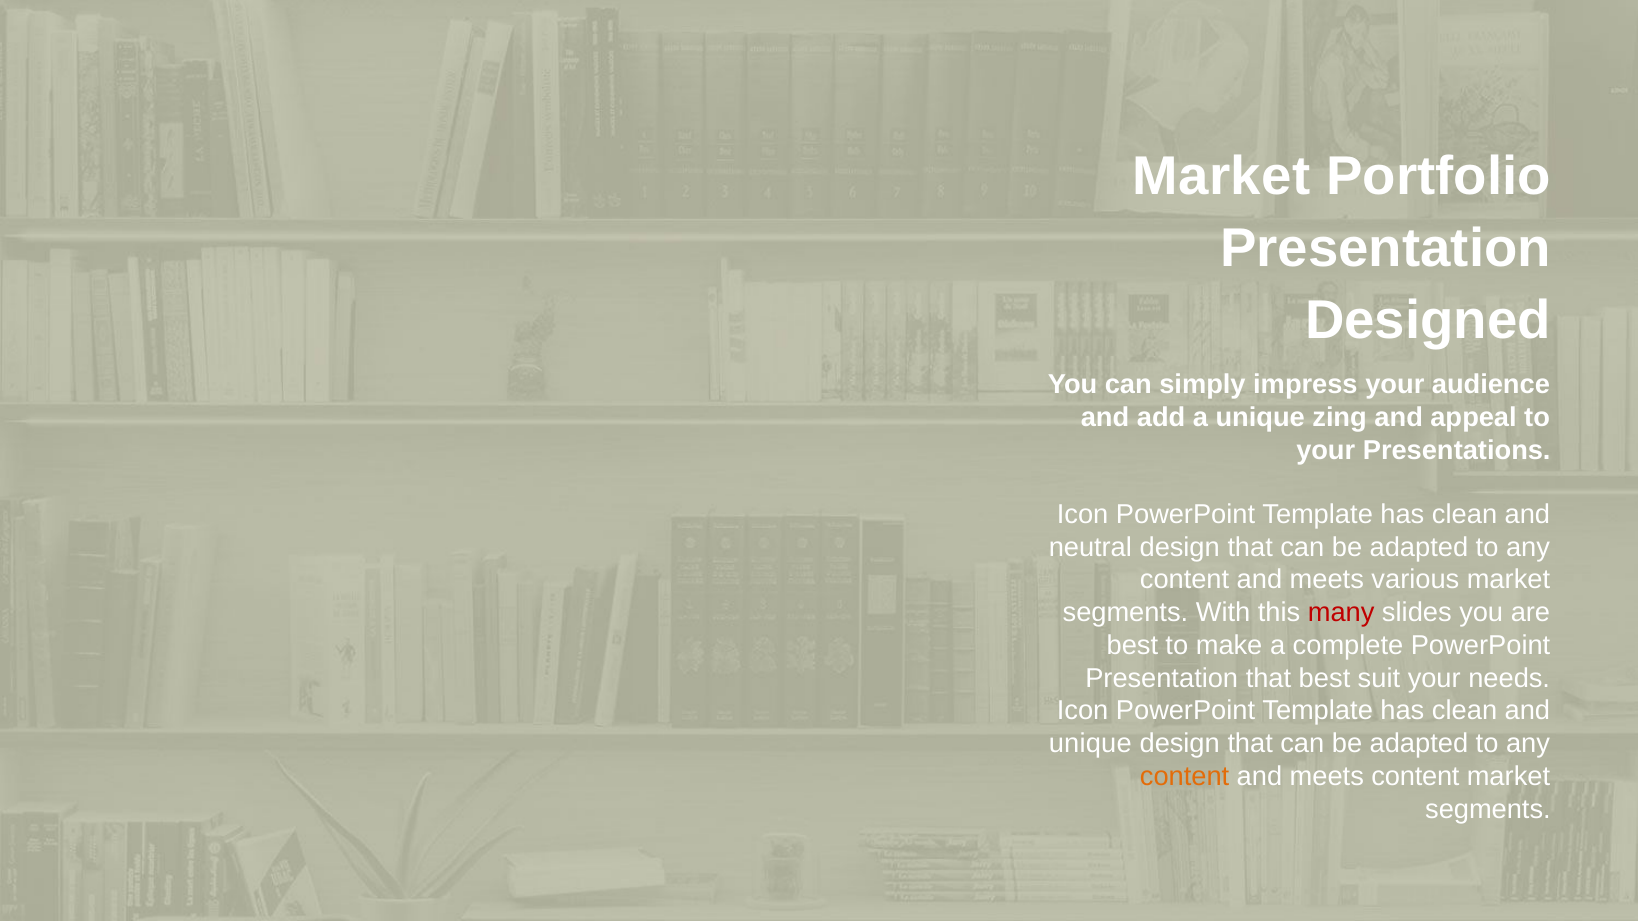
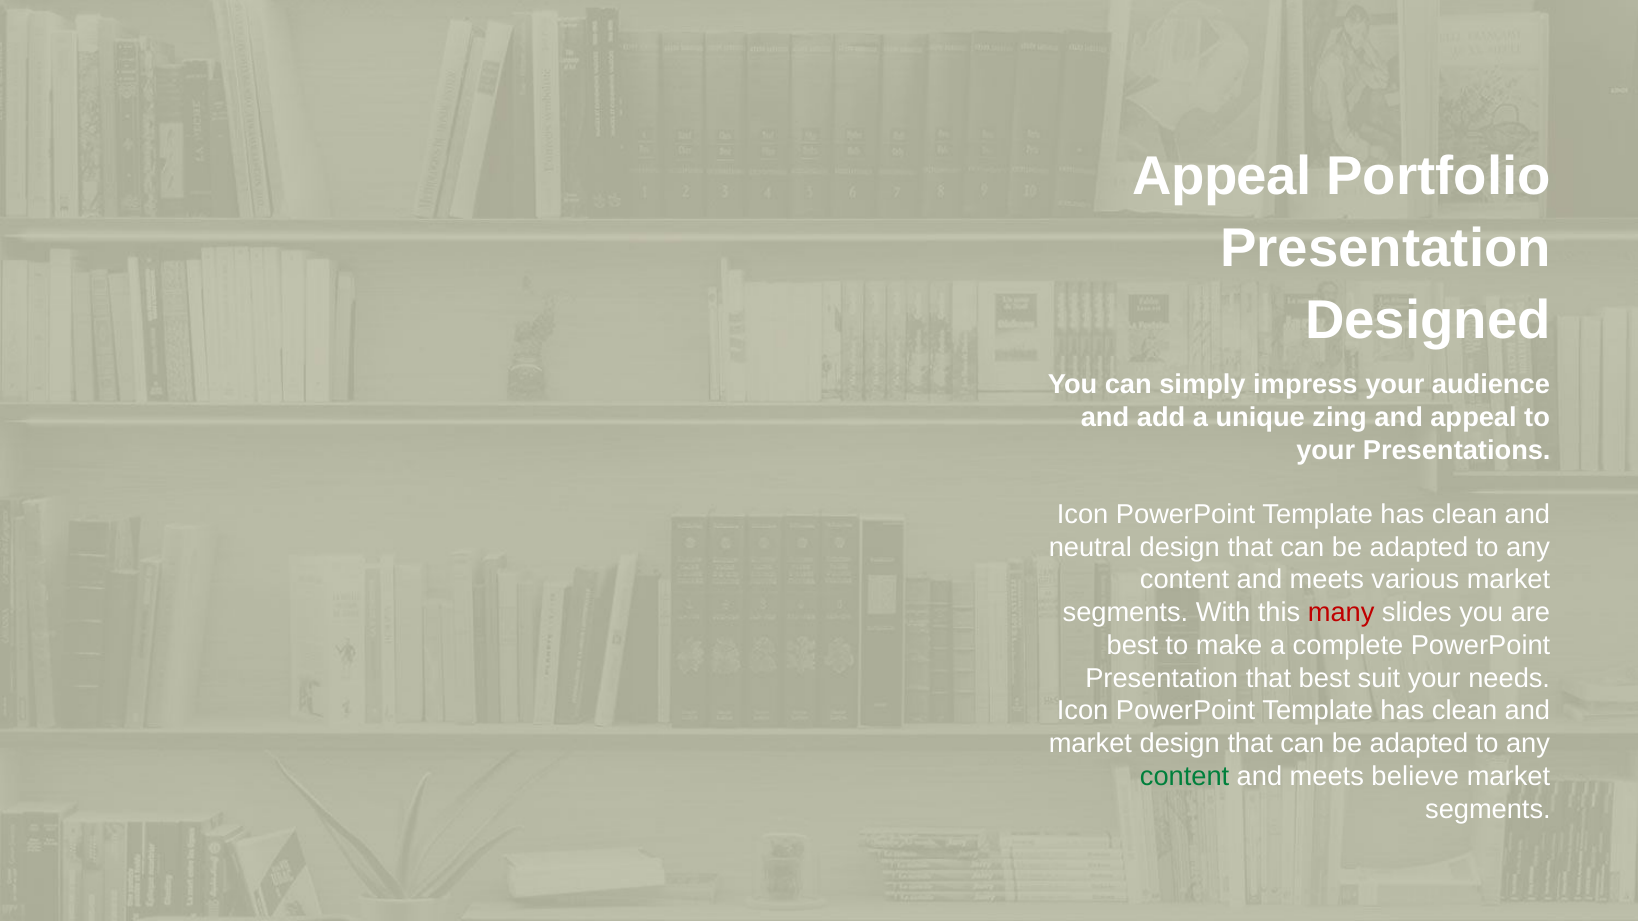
Market at (1222, 177): Market -> Appeal
unique at (1090, 744): unique -> market
content at (1185, 777) colour: orange -> green
meets content: content -> believe
